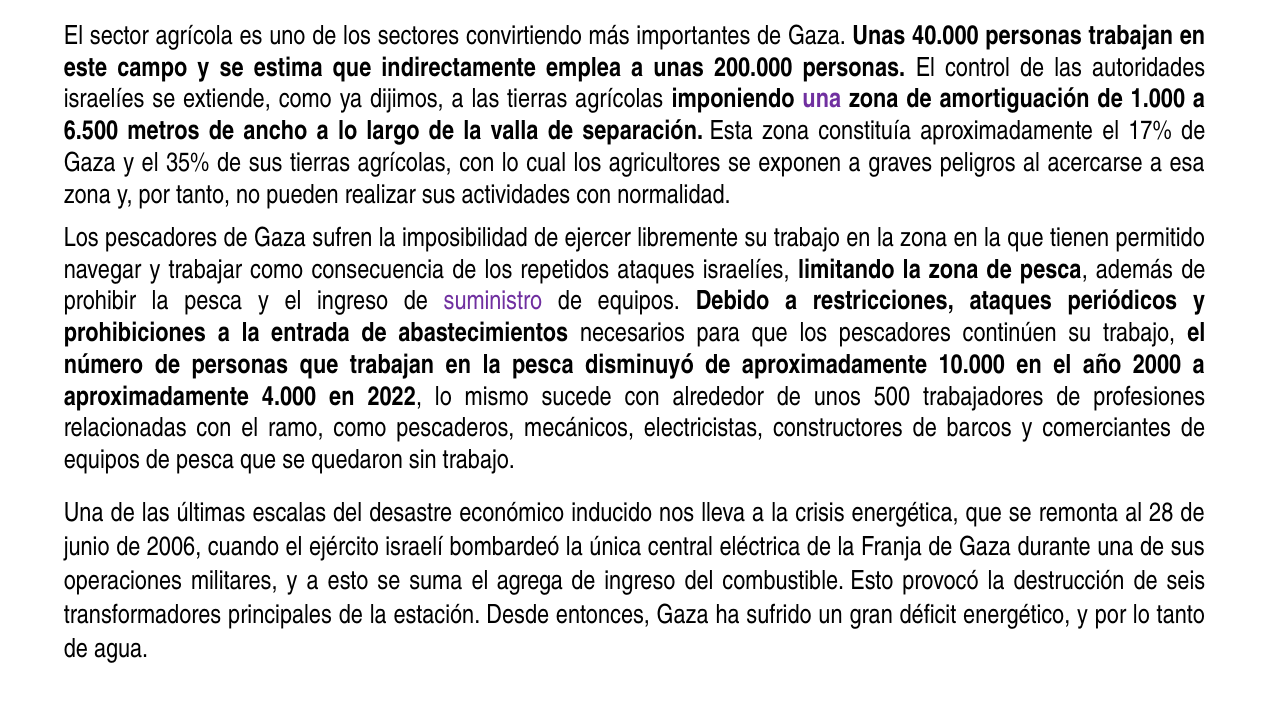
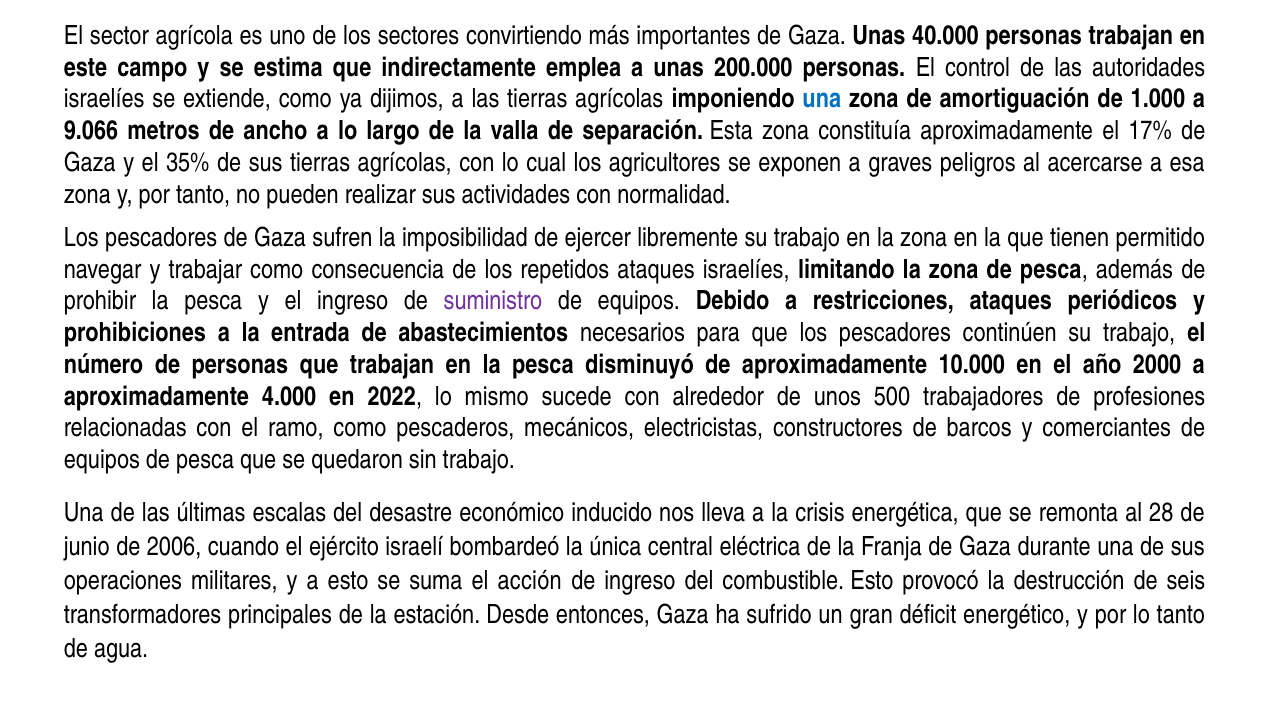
una at (822, 99) colour: purple -> blue
6.500: 6.500 -> 9.066
agrega: agrega -> acción
